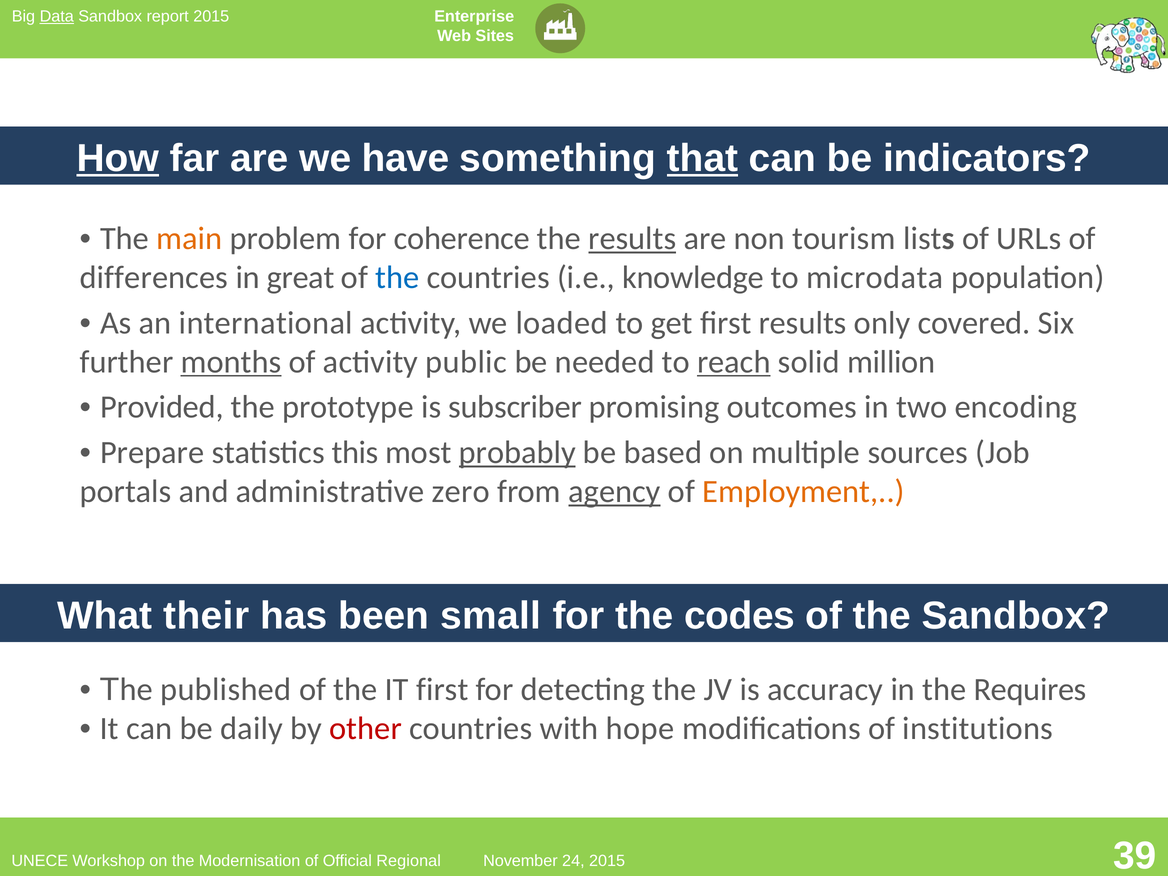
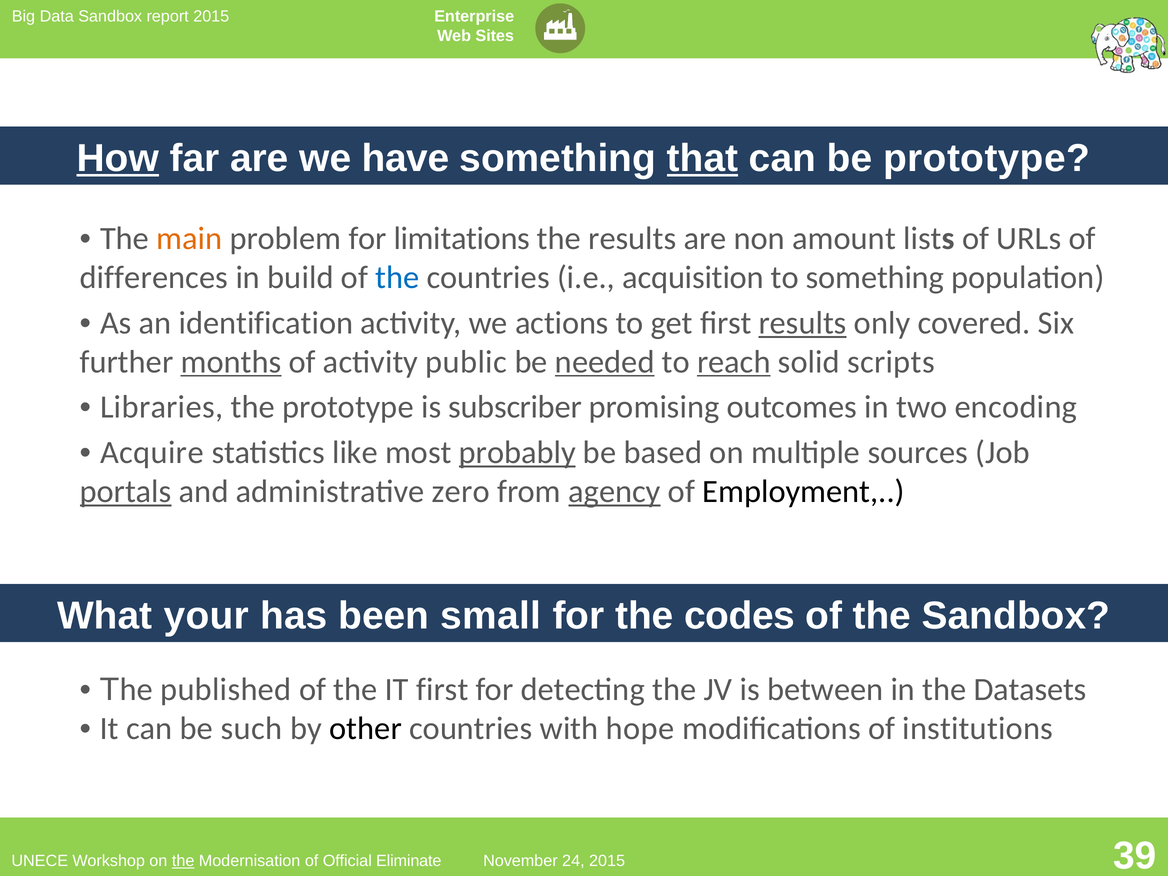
Data underline: present -> none
be indicators: indicators -> prototype
coherence: coherence -> limitations
results at (632, 238) underline: present -> none
tourism: tourism -> amount
great: great -> build
knowledge: knowledge -> acquisition
to microdata: microdata -> something
international: international -> identification
loaded: loaded -> actions
results at (803, 323) underline: none -> present
needed underline: none -> present
million: million -> scripts
Provided: Provided -> Libraries
Prepare: Prepare -> Acquire
this: this -> like
portals underline: none -> present
Employment colour: orange -> black
their: their -> your
accuracy: accuracy -> between
Requires: Requires -> Datasets
daily: daily -> such
other colour: red -> black
the at (183, 861) underline: none -> present
Regional: Regional -> Eliminate
